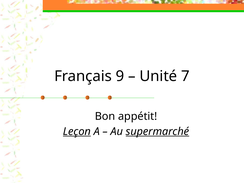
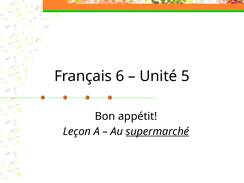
9: 9 -> 6
7: 7 -> 5
Leçon underline: present -> none
